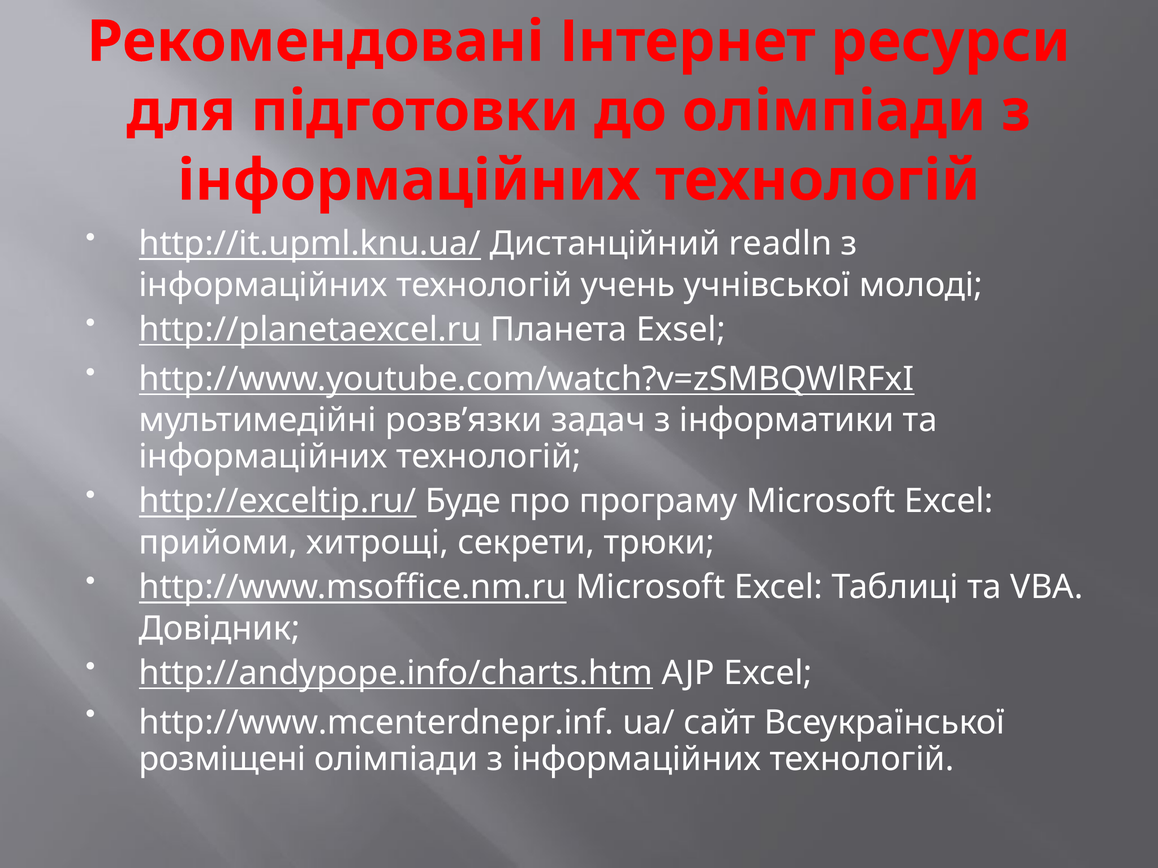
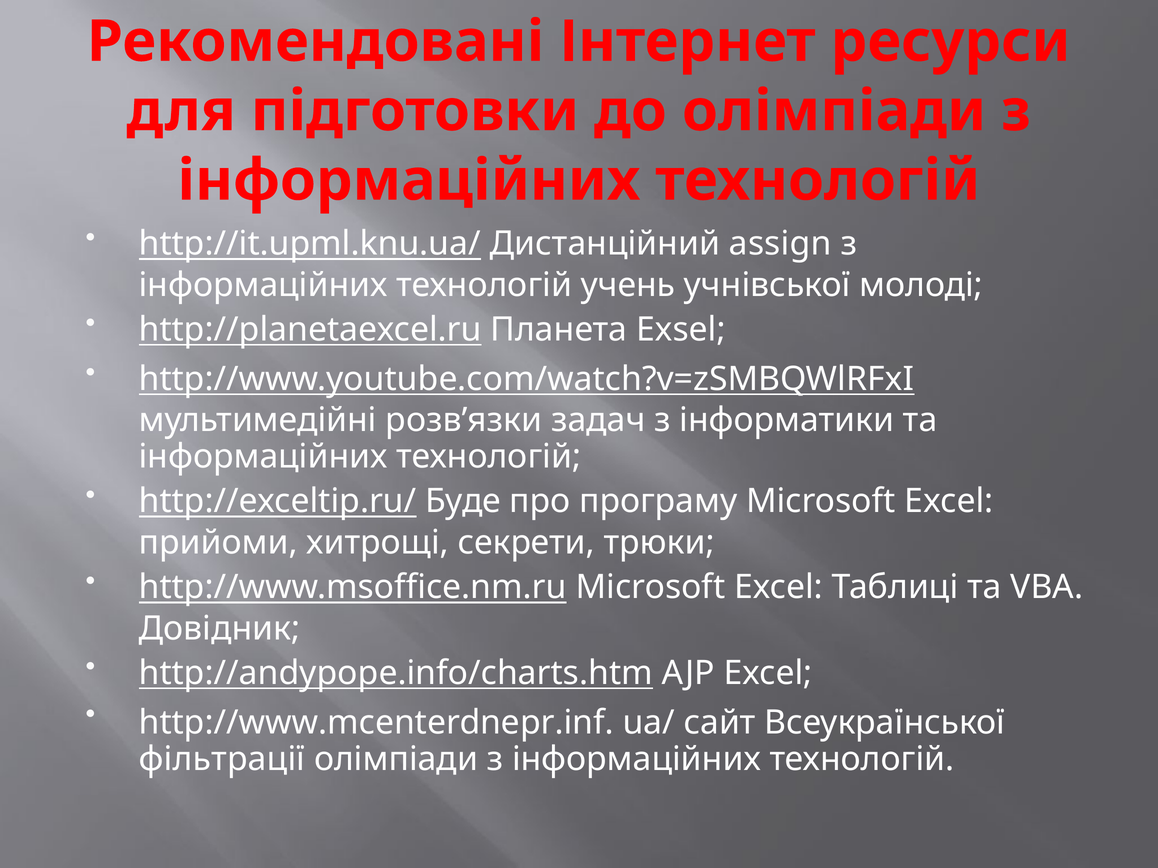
readln: readln -> assign
розміщені: розміщені -> фільтрації
